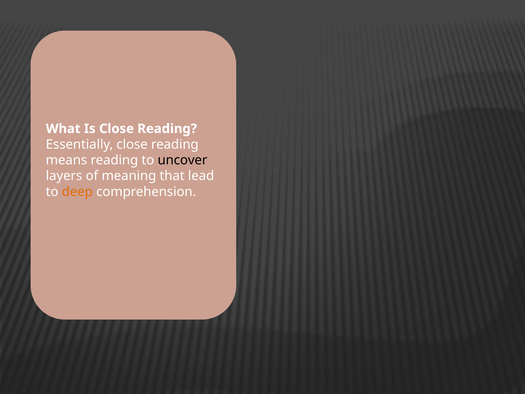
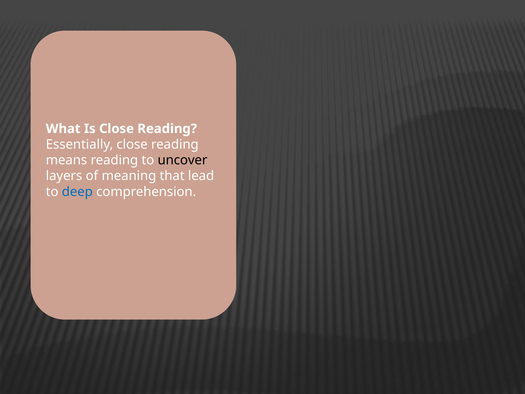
deep colour: orange -> blue
